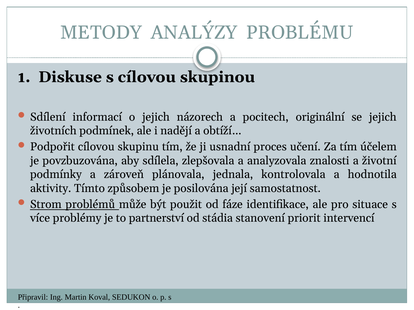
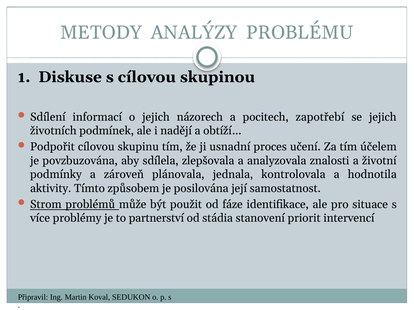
originální: originální -> zapotřebí
